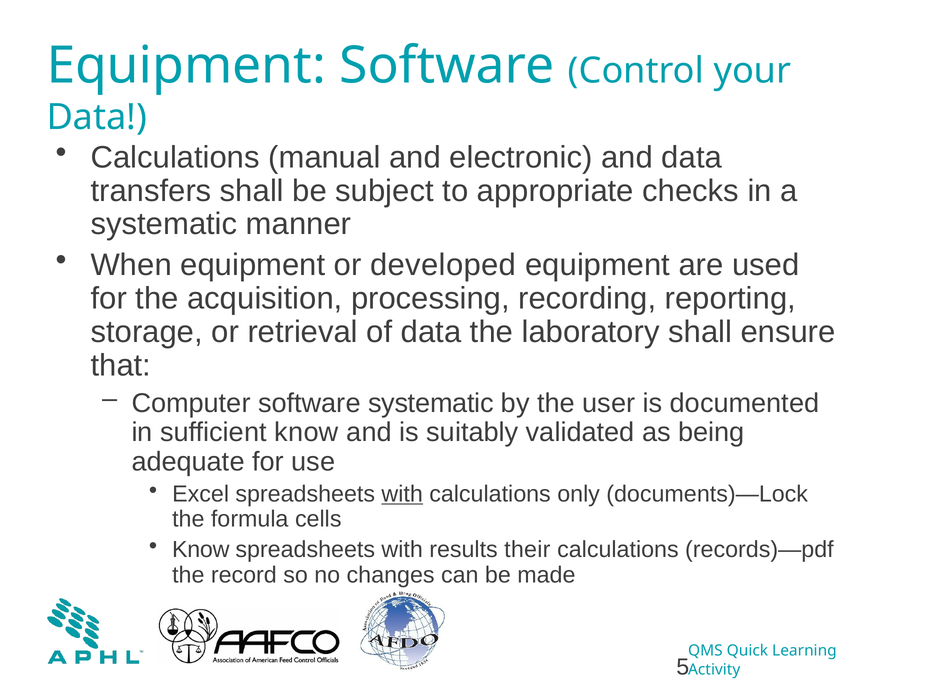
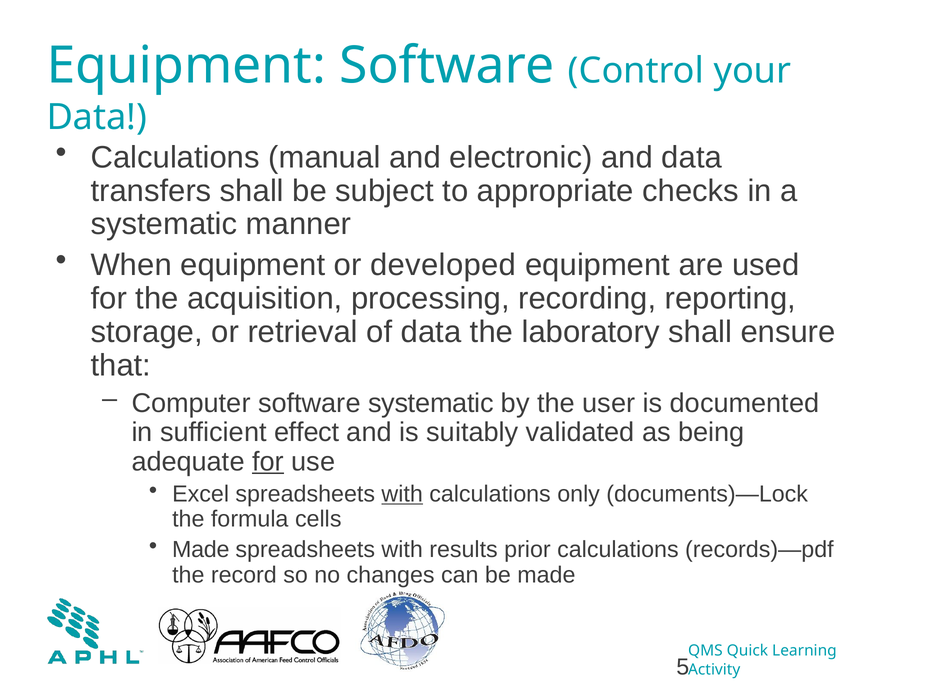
sufficient know: know -> effect
for at (268, 462) underline: none -> present
Know at (201, 550): Know -> Made
their: their -> prior
